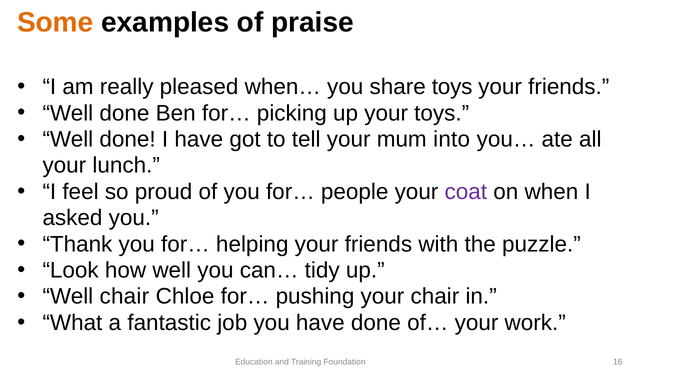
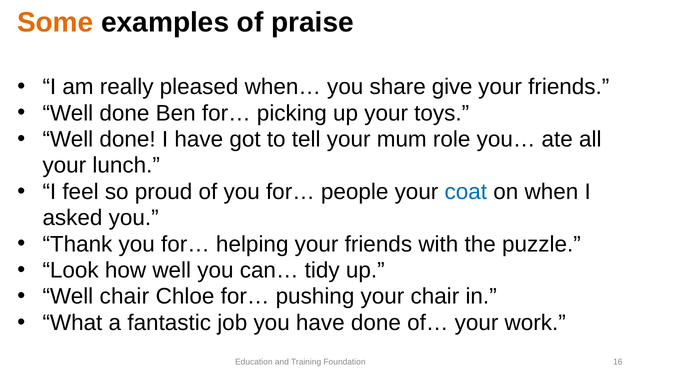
share toys: toys -> give
into: into -> role
coat colour: purple -> blue
